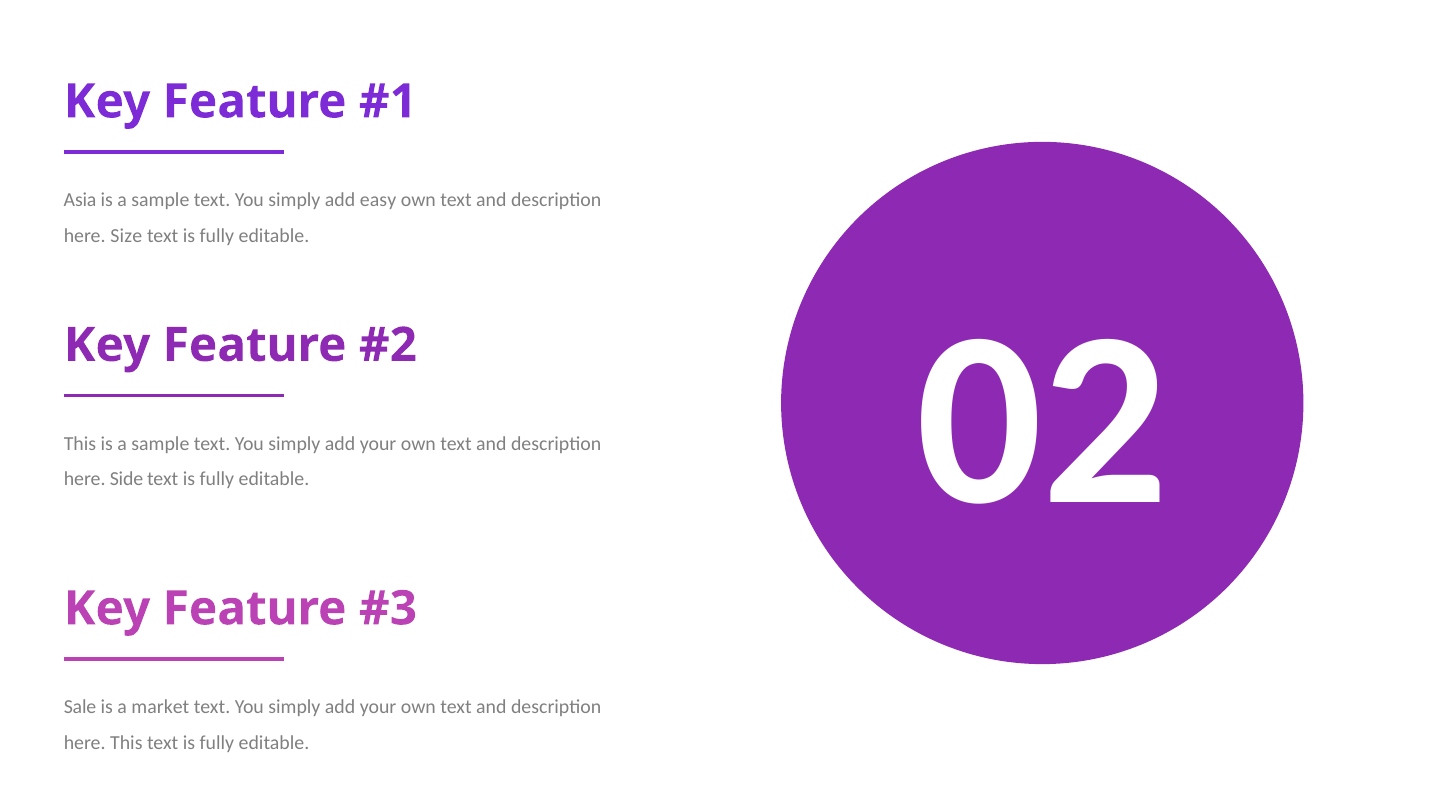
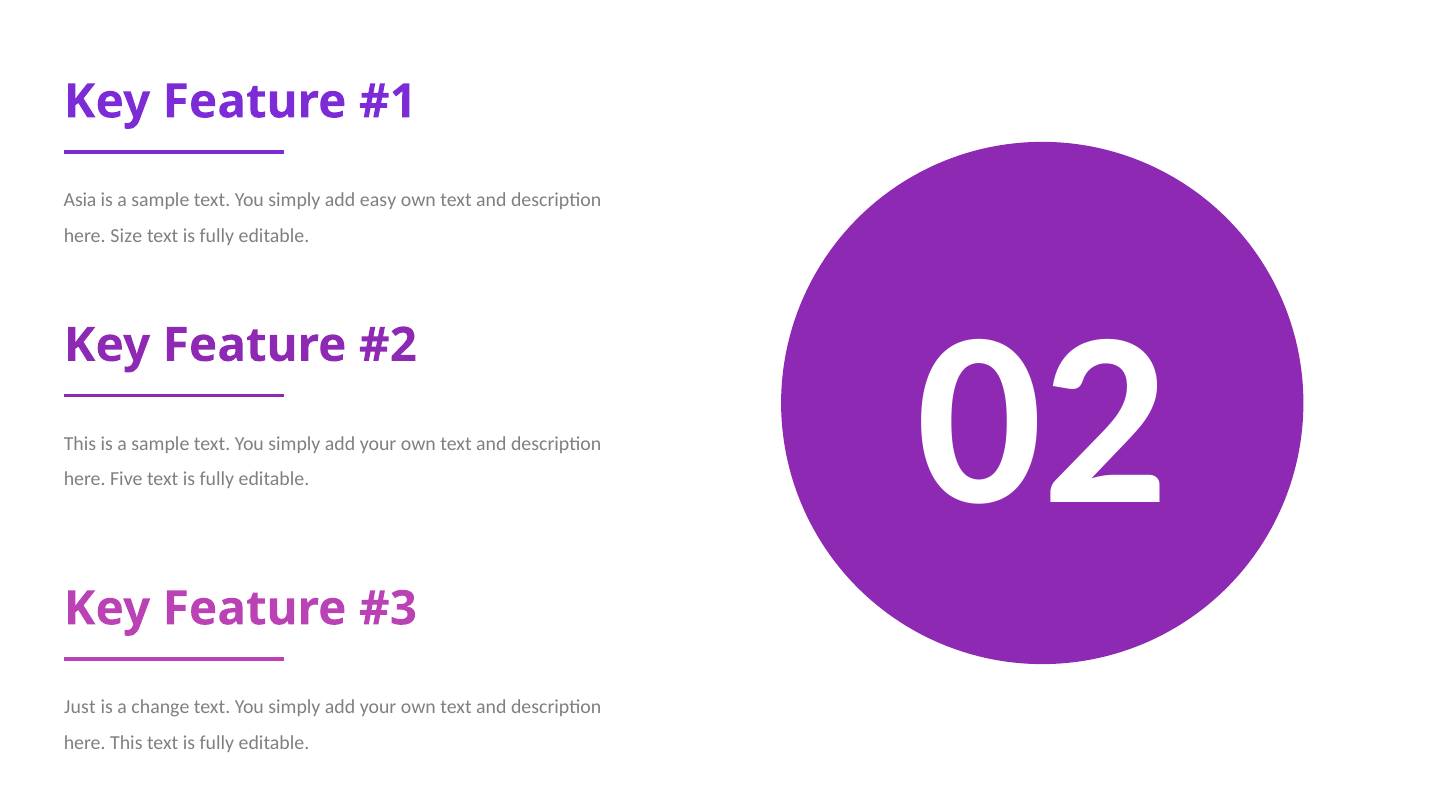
Side: Side -> Five
Sale: Sale -> Just
market: market -> change
